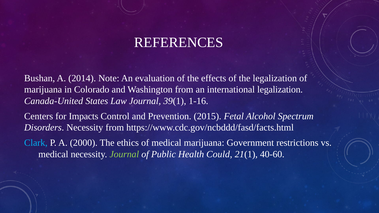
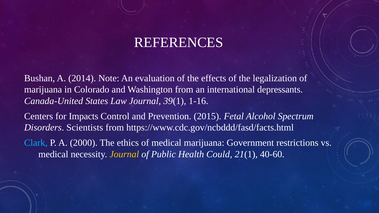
international legalization: legalization -> depressants
Disorders Necessity: Necessity -> Scientists
Journal at (124, 154) colour: light green -> yellow
